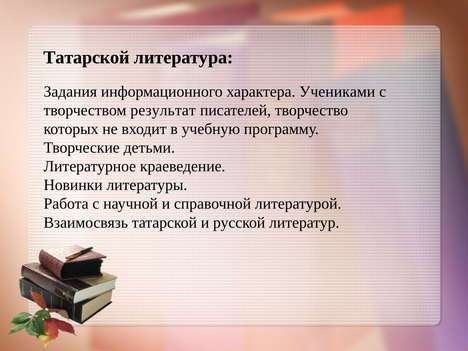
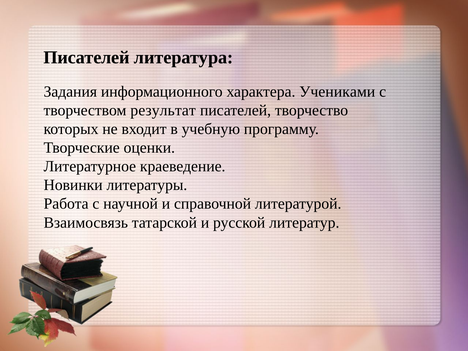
Татарской at (87, 57): Татарской -> Писателей
детьми: детьми -> оценки
